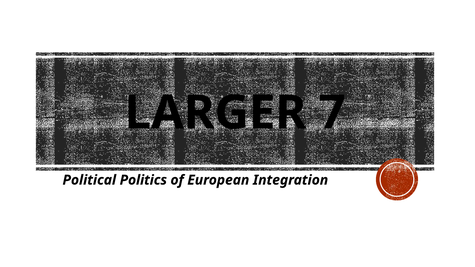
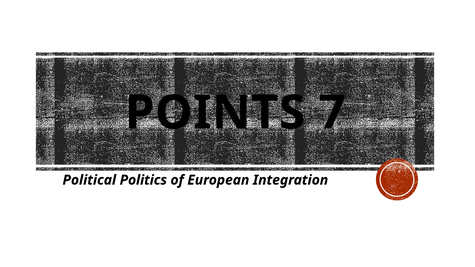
LARGER: LARGER -> POINTS
